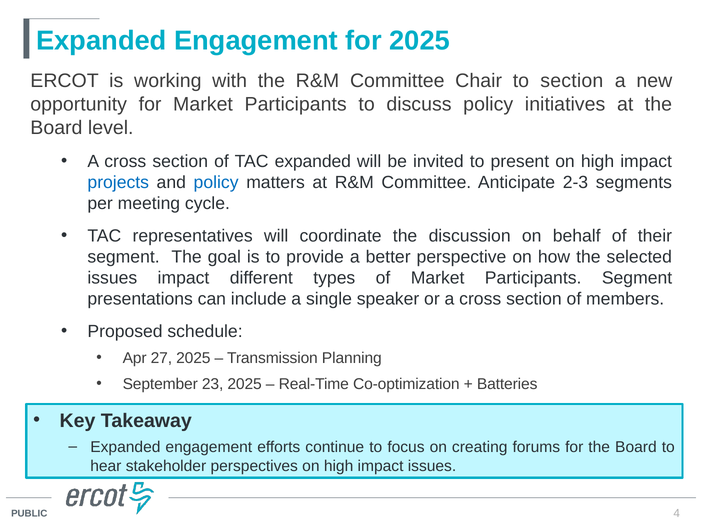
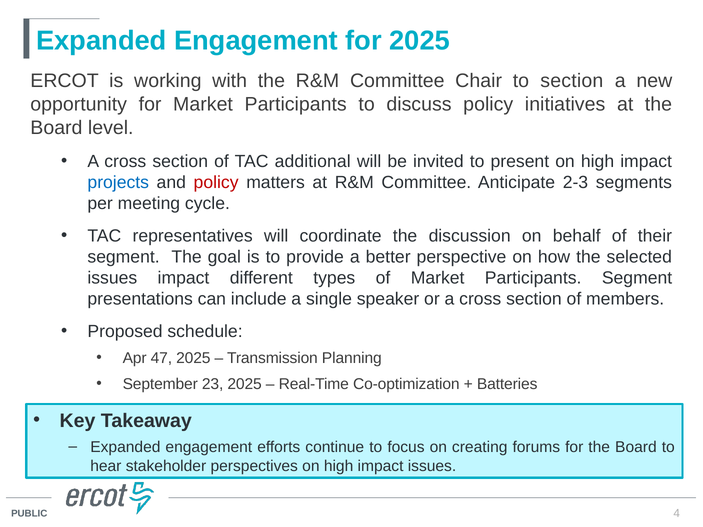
TAC expanded: expanded -> additional
policy at (216, 182) colour: blue -> red
27: 27 -> 47
